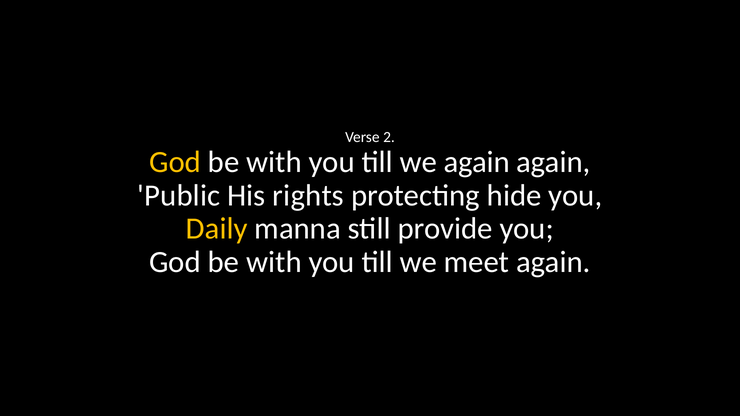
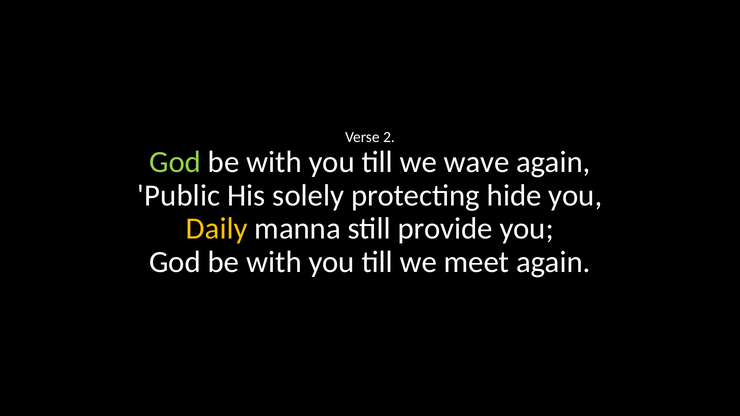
God at (175, 162) colour: yellow -> light green
we again: again -> wave
rights: rights -> solely
